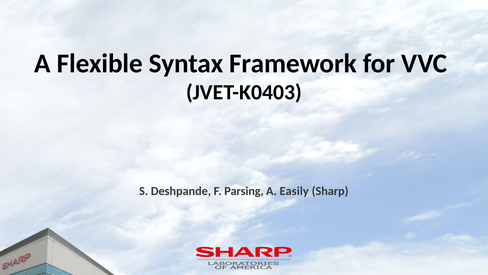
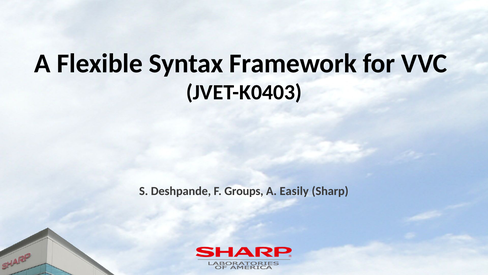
Parsing: Parsing -> Groups
